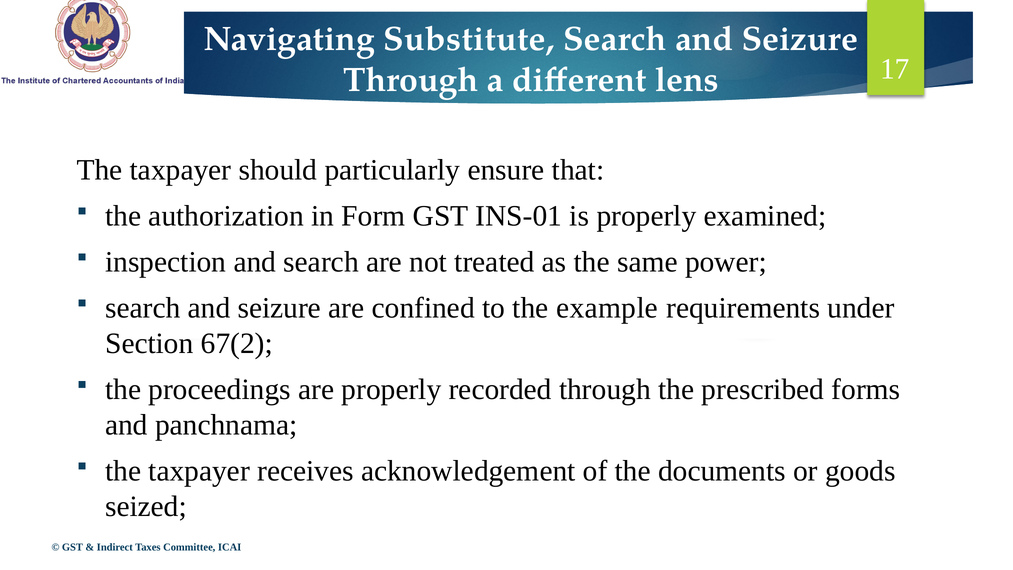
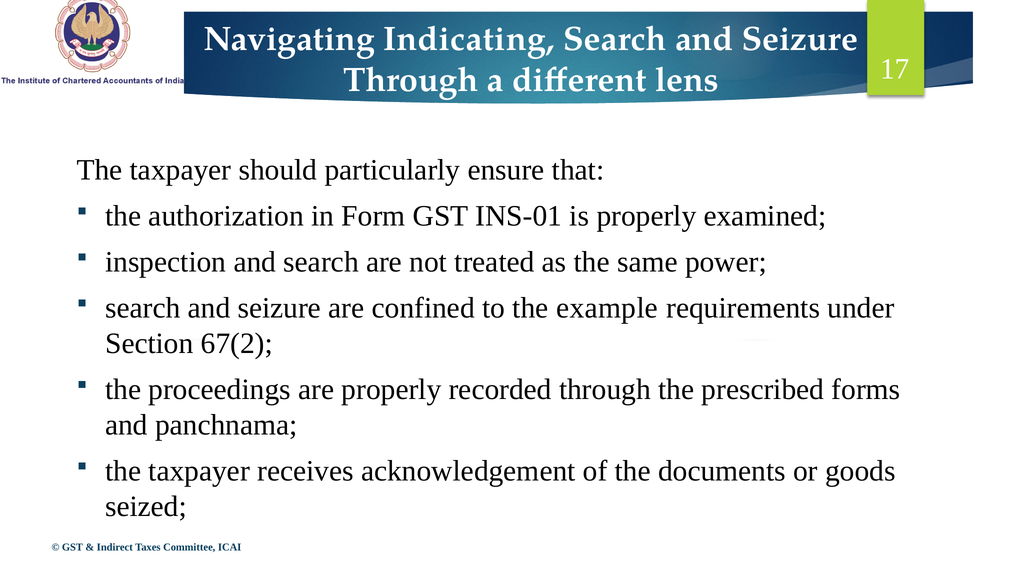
Substitute: Substitute -> Indicating
